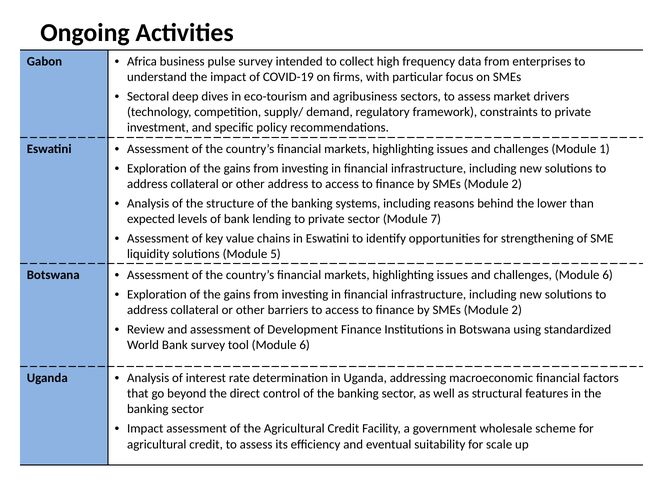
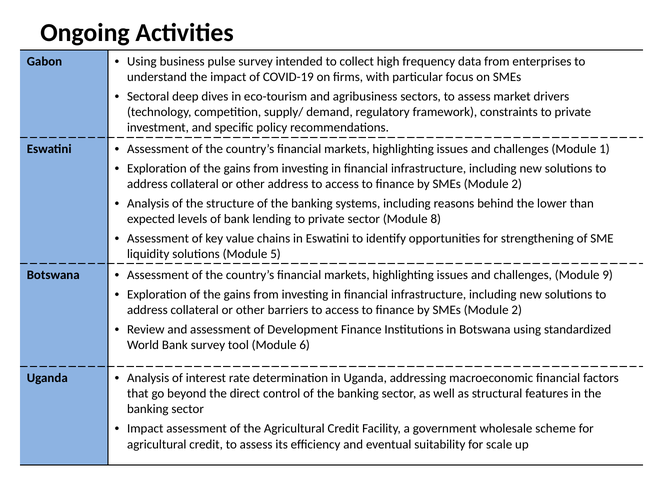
Africa at (142, 61): Africa -> Using
7: 7 -> 8
challenges Module 6: 6 -> 9
